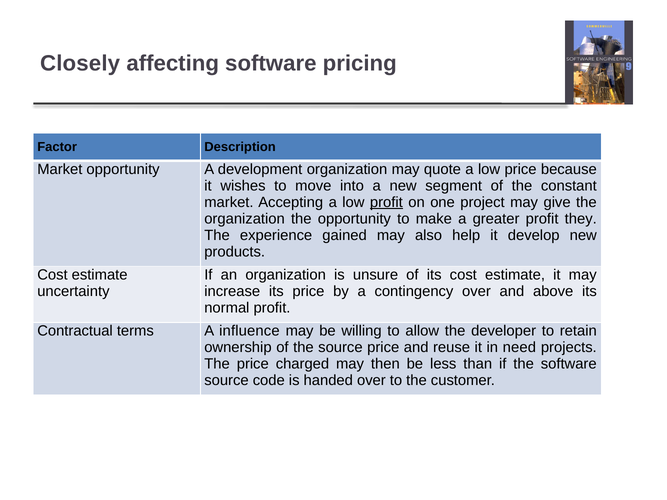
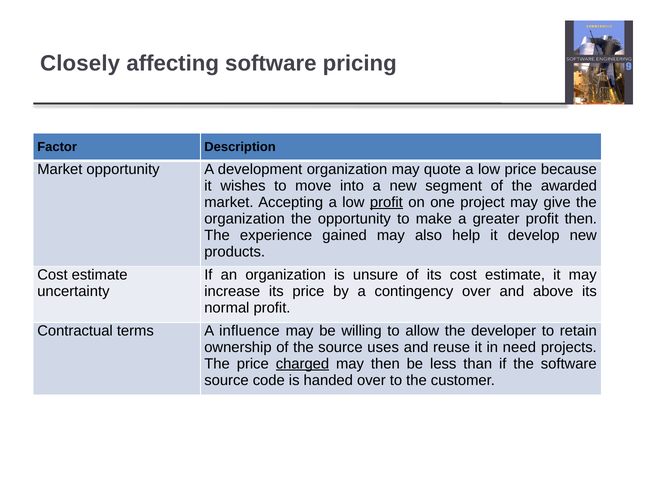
constant: constant -> awarded
profit they: they -> then
source price: price -> uses
charged underline: none -> present
